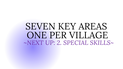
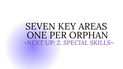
VILLAGE: VILLAGE -> ORPHAN
